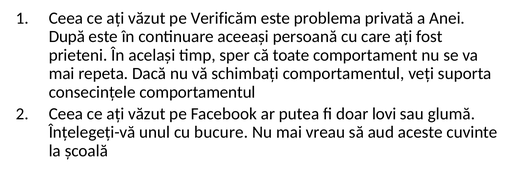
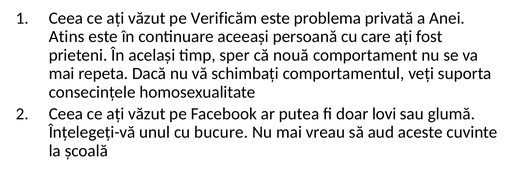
După: După -> Atins
toate: toate -> nouă
consecințele comportamentul: comportamentul -> homosexualitate
